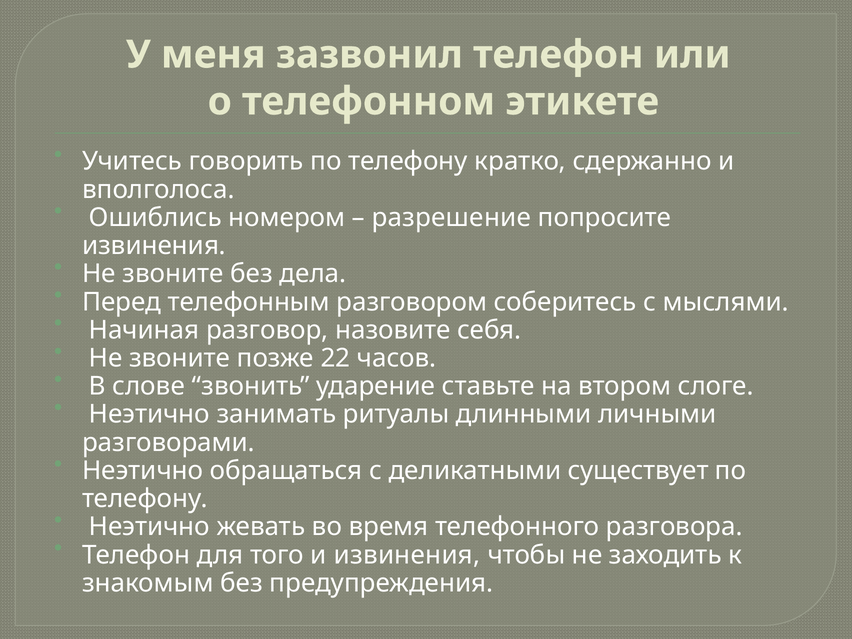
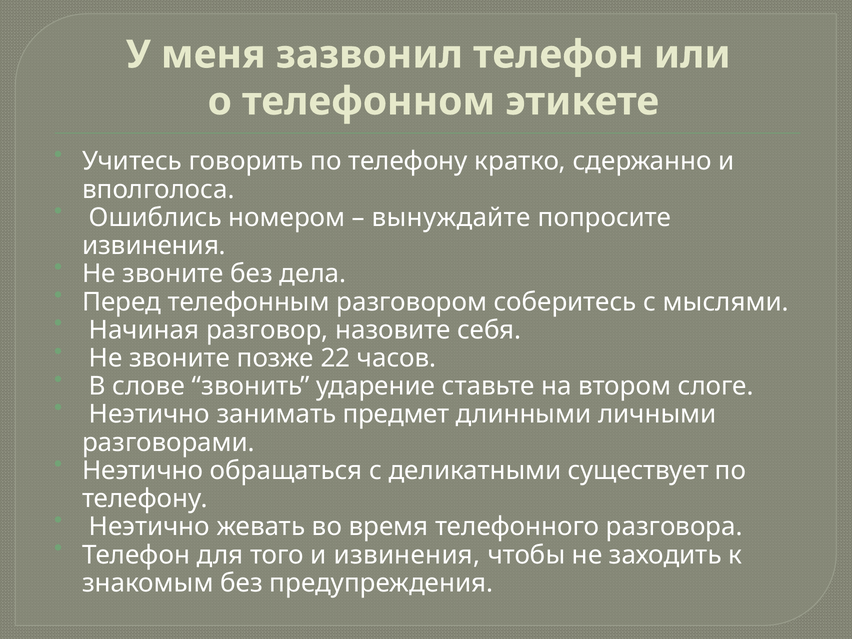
разрешение: разрешение -> вынуждайте
ритуалы: ритуалы -> предмет
